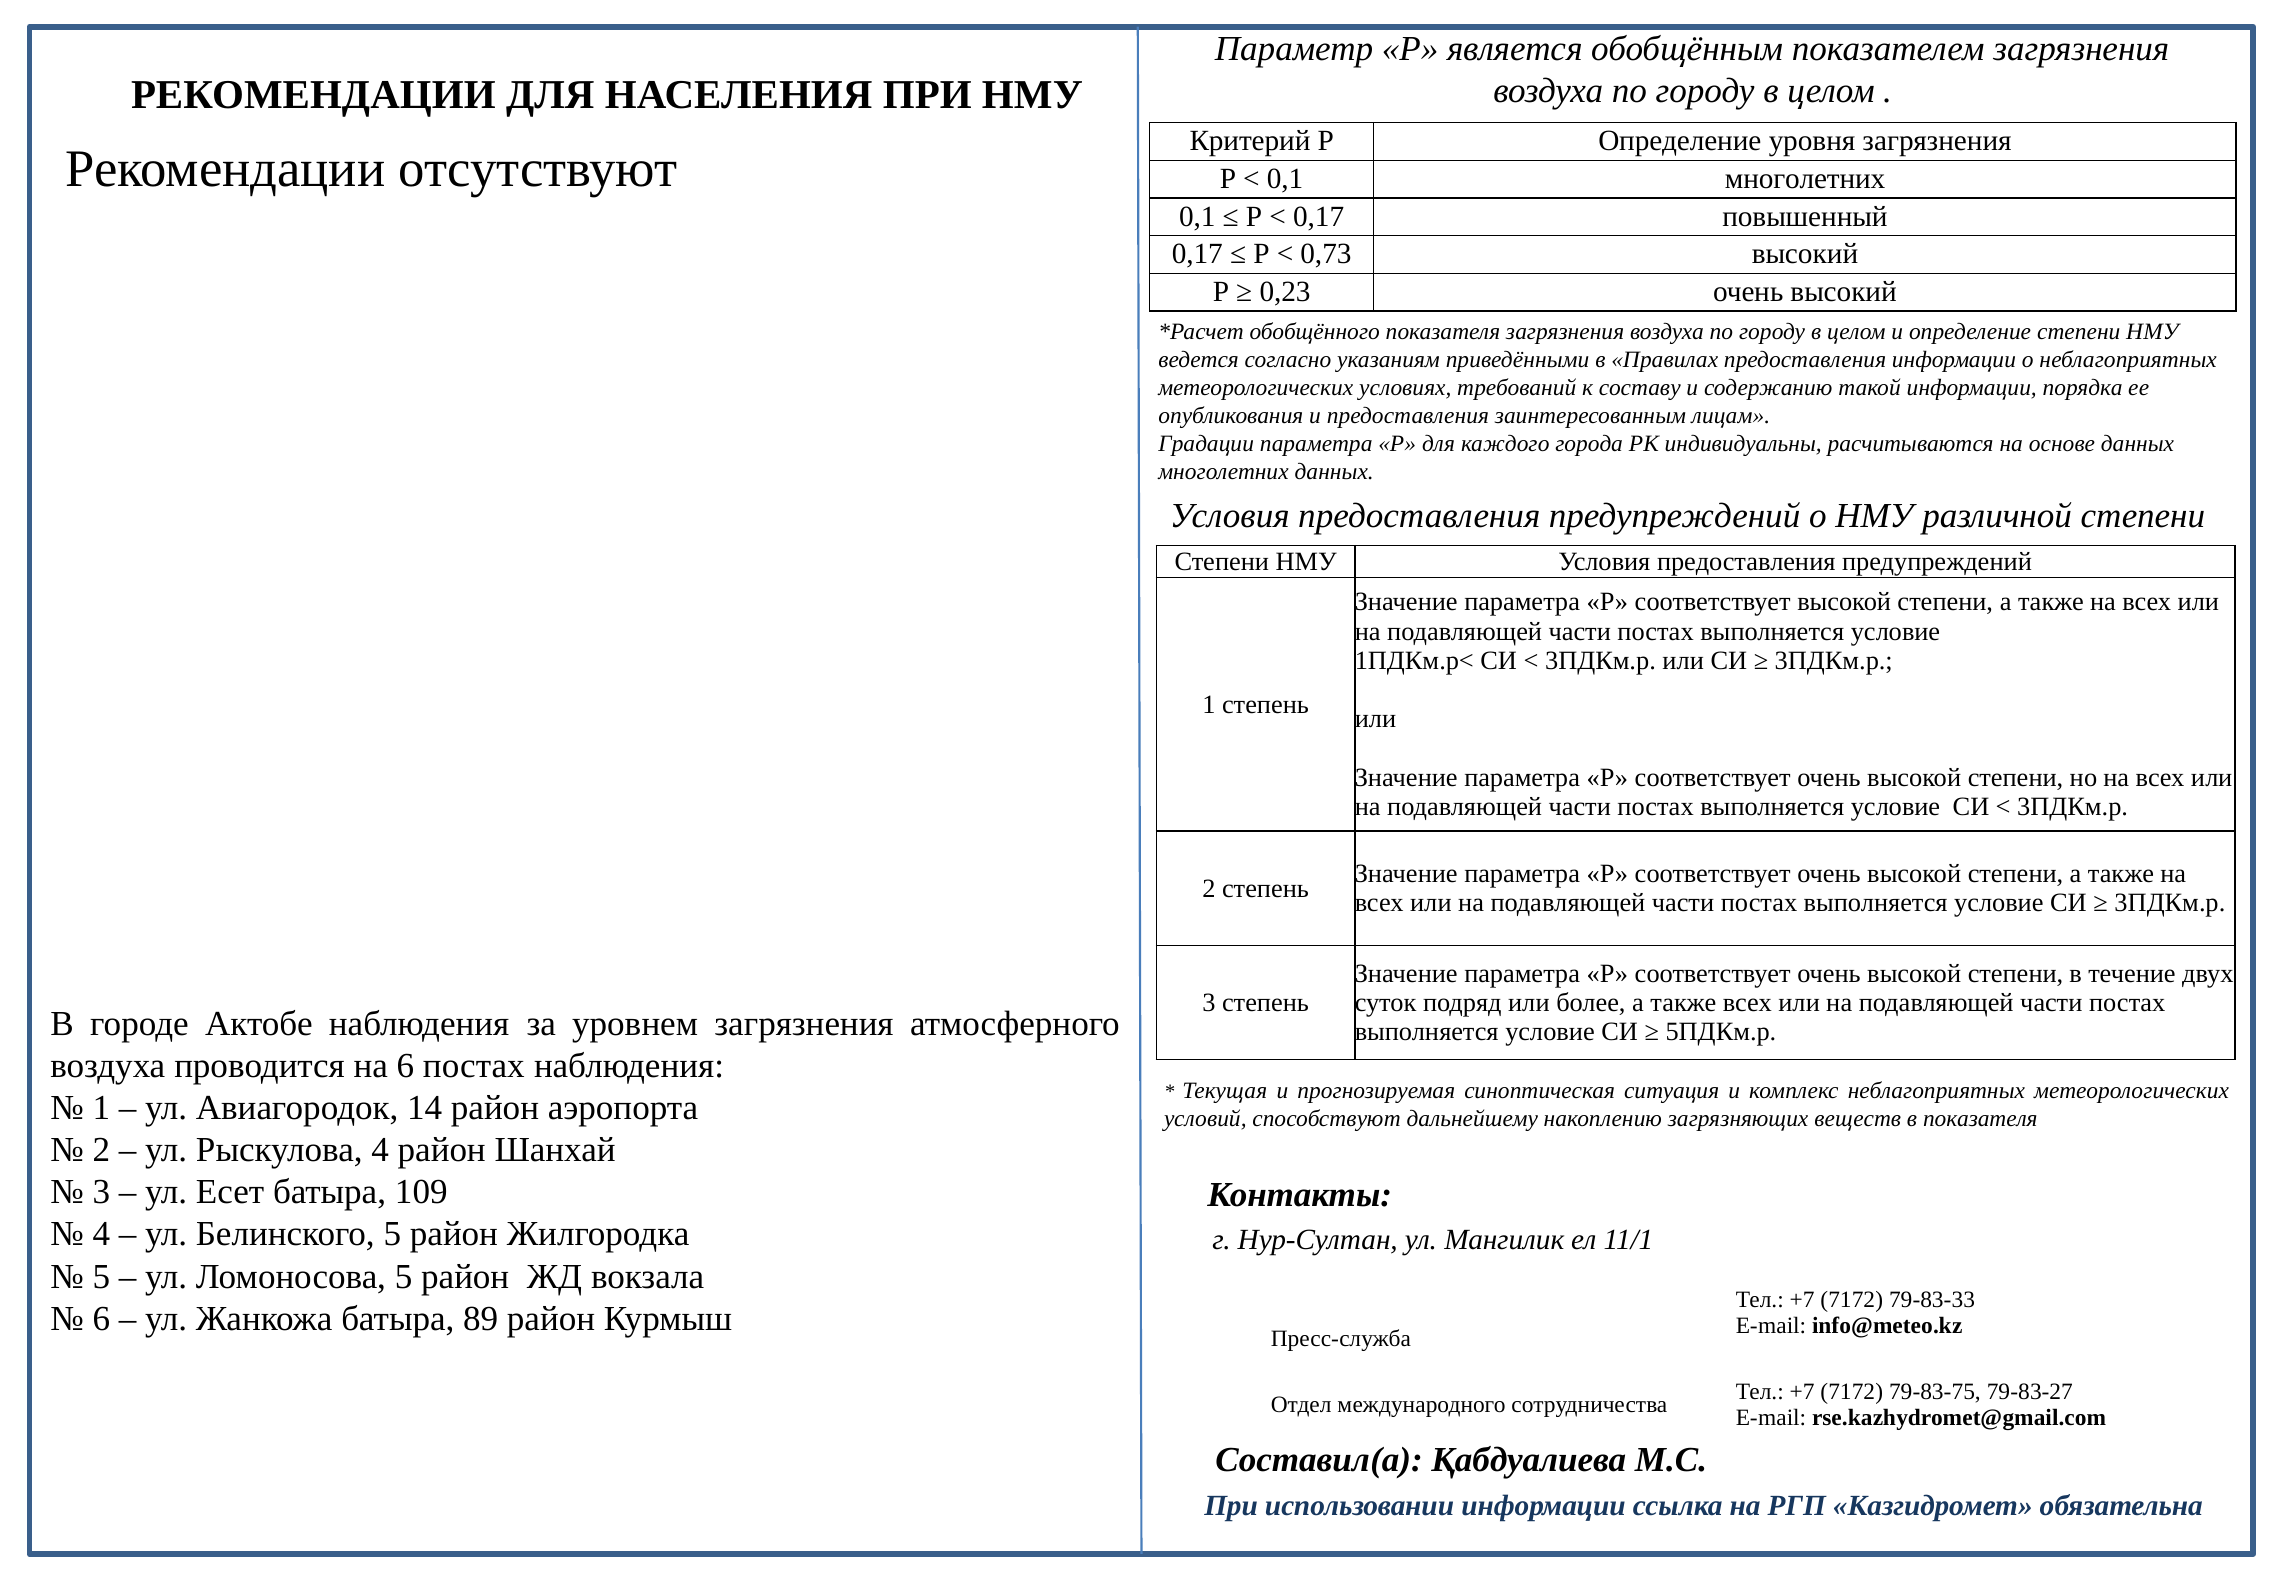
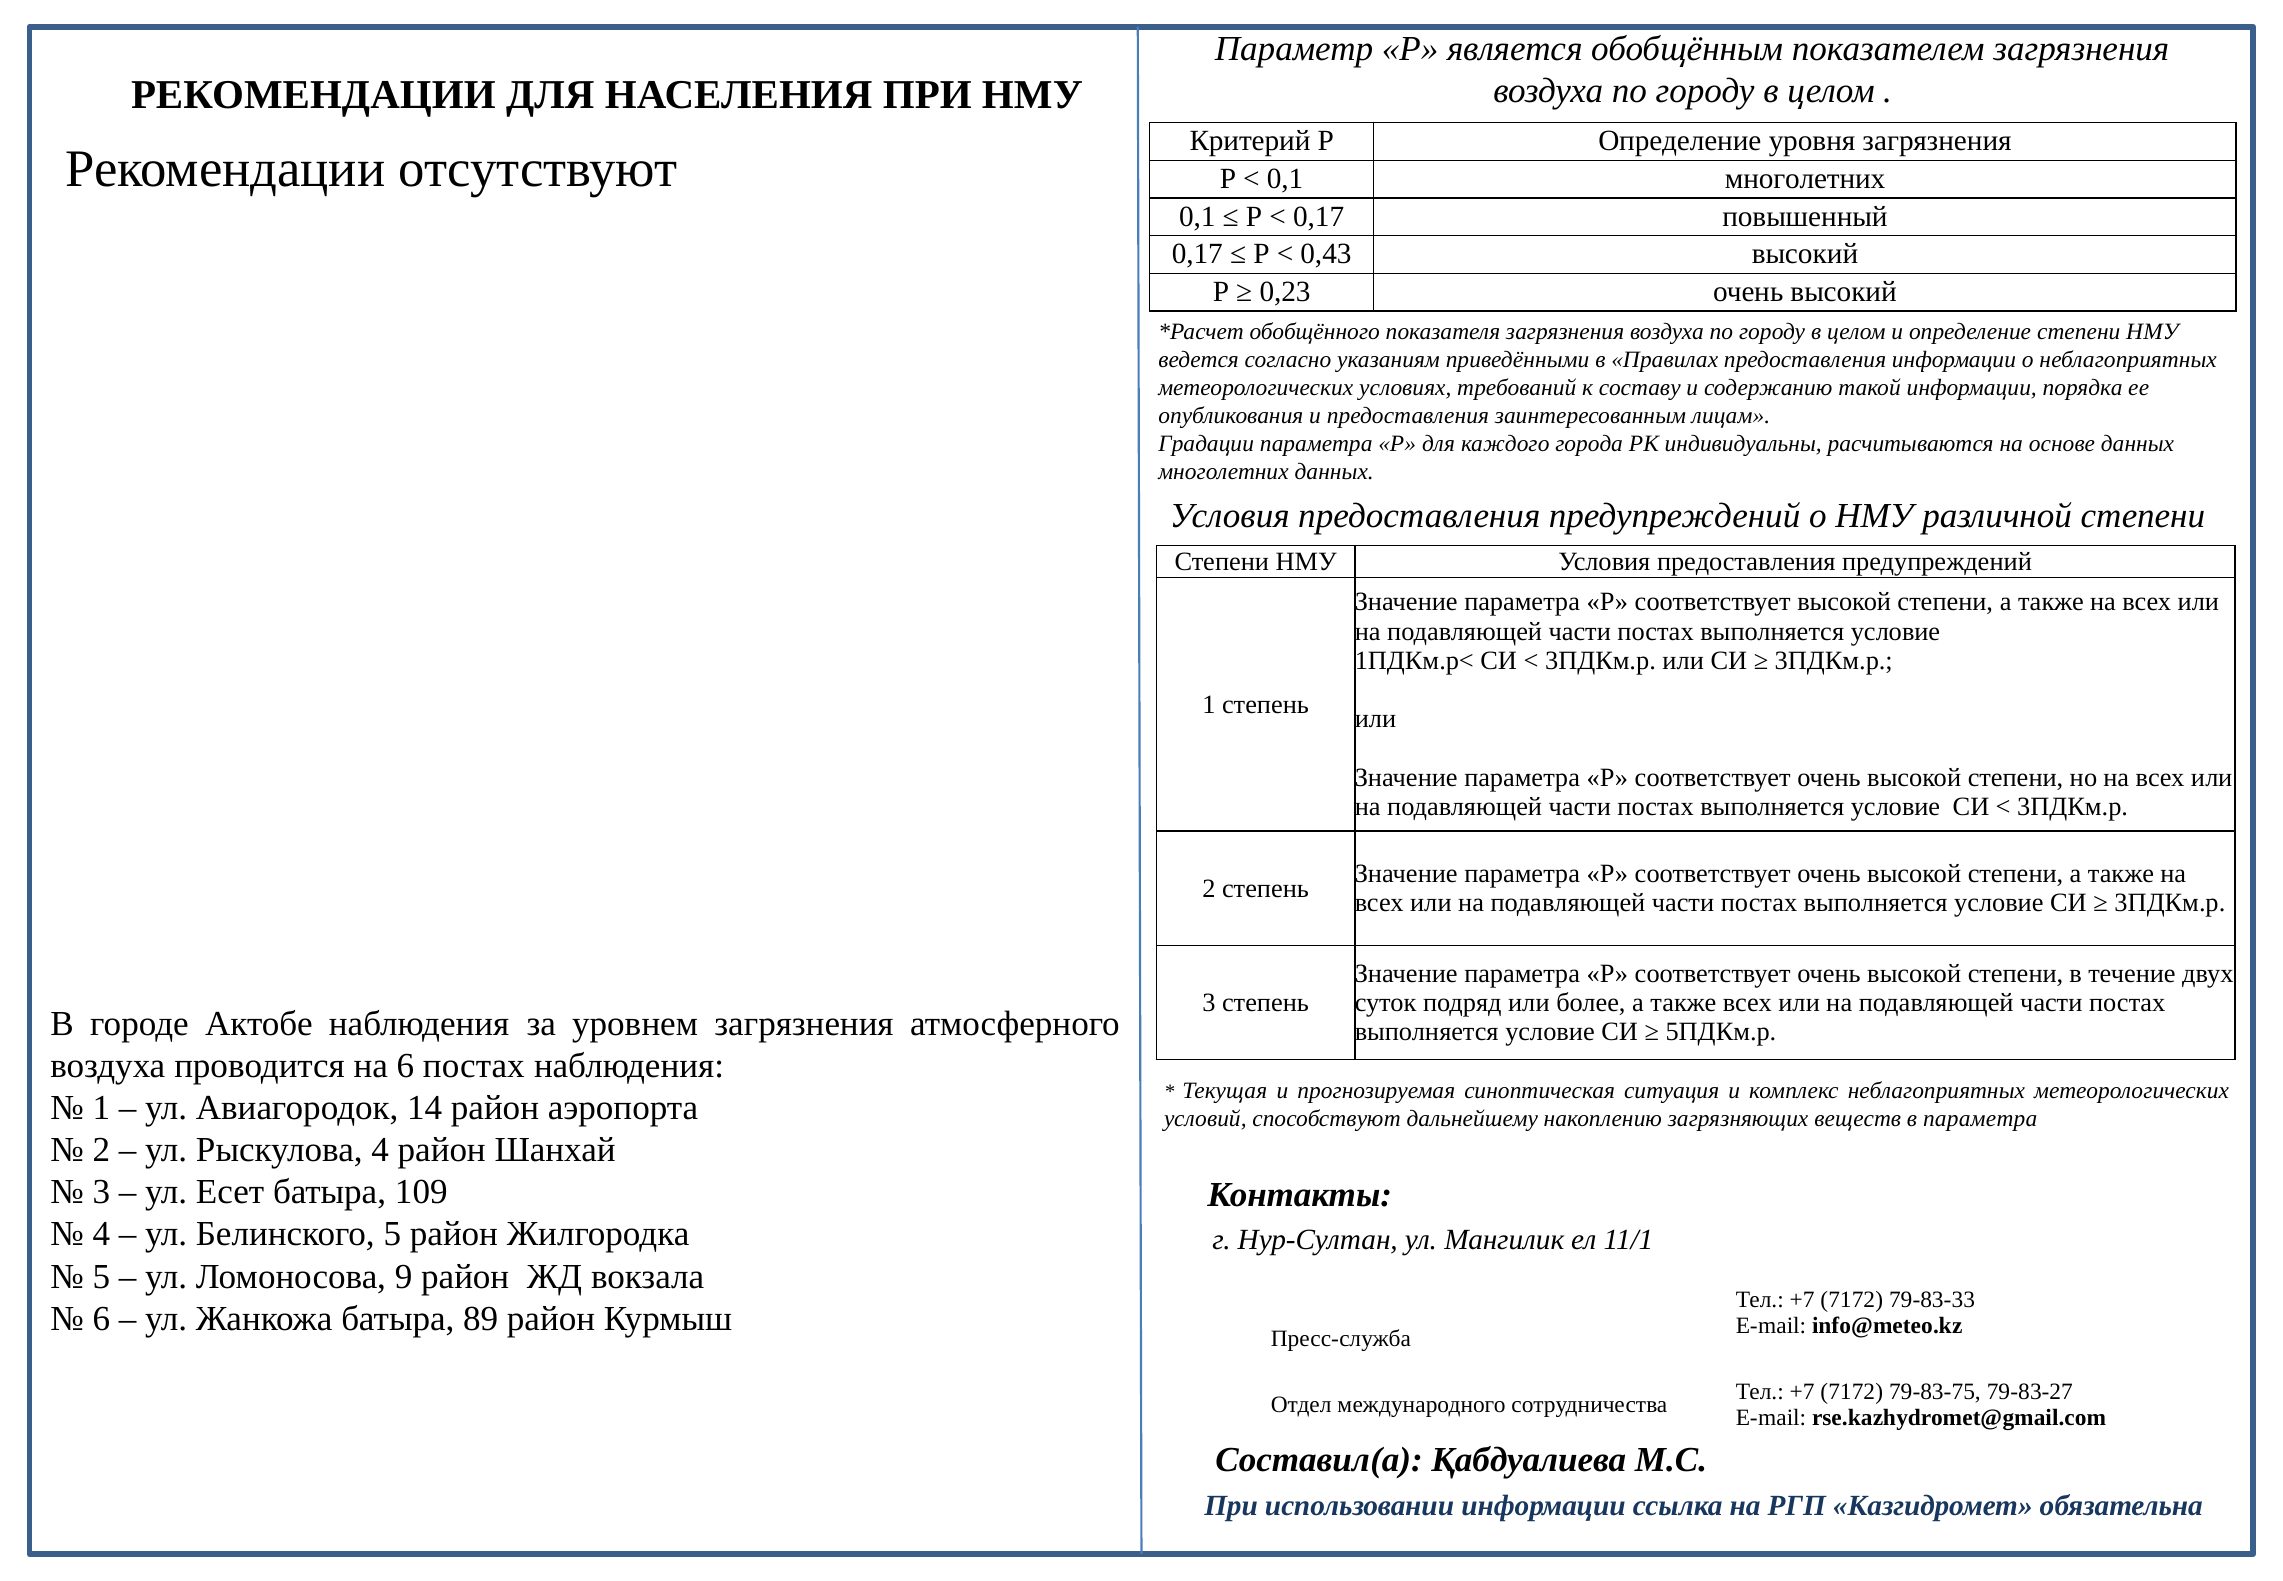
0,73: 0,73 -> 0,43
в показателя: показателя -> параметра
Ломоносова 5: 5 -> 9
